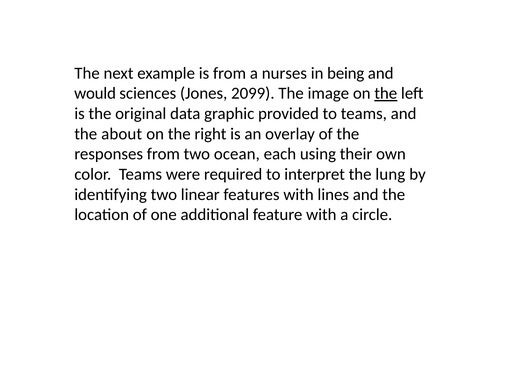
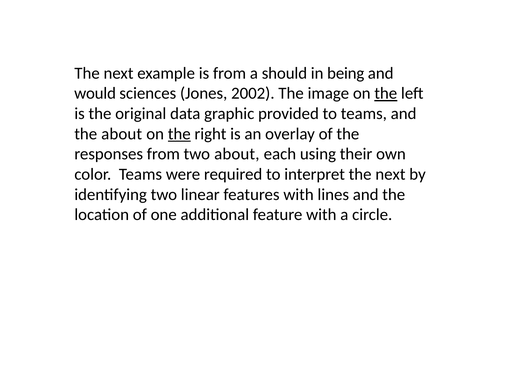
nurses: nurses -> should
2099: 2099 -> 2002
the at (179, 134) underline: none -> present
two ocean: ocean -> about
interpret the lung: lung -> next
